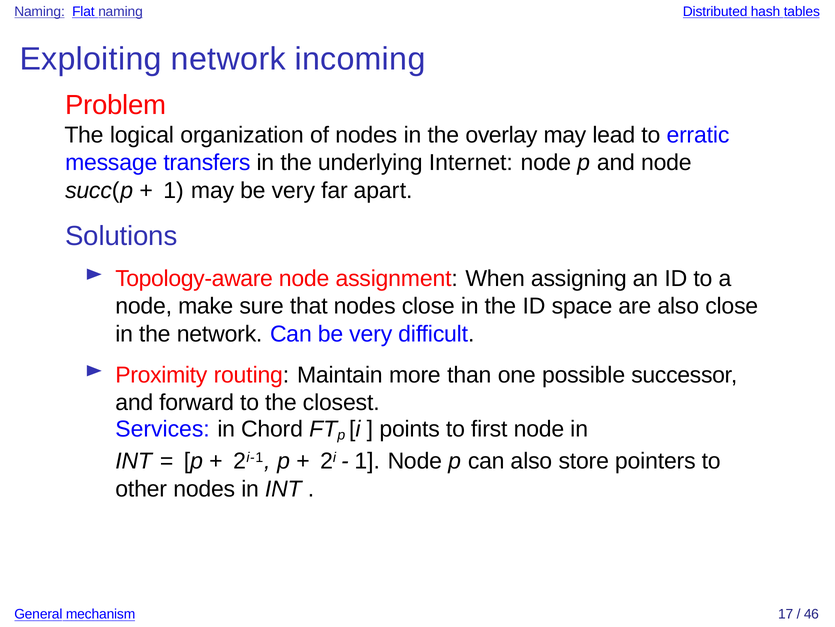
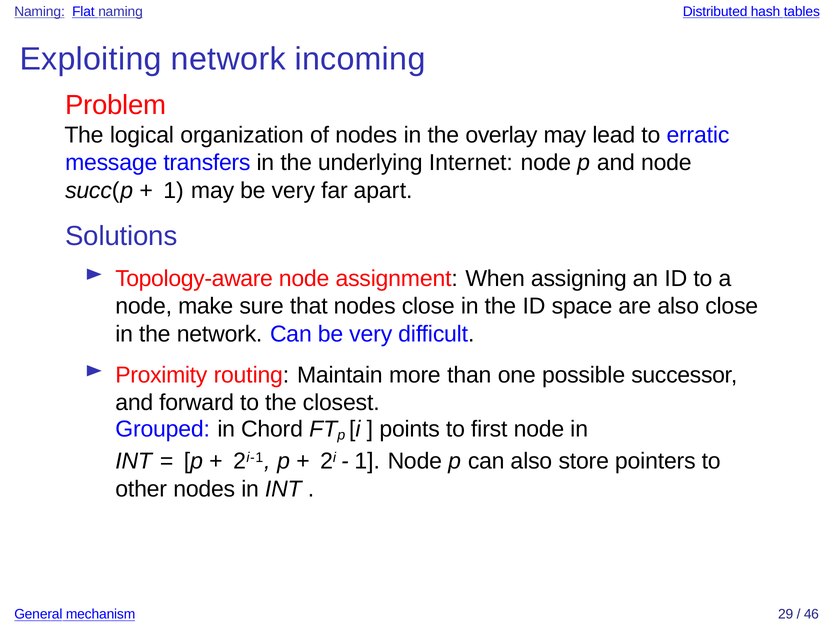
Services: Services -> Grouped
17: 17 -> 29
